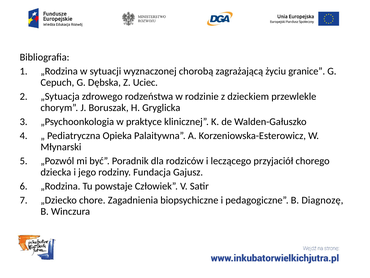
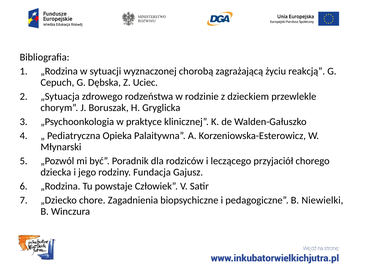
granice: granice -> reakcją
Diagnozę: Diagnozę -> Niewielki
